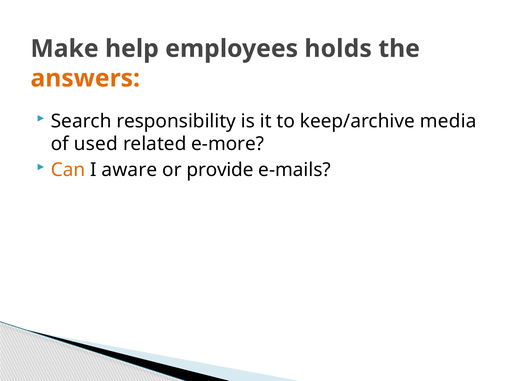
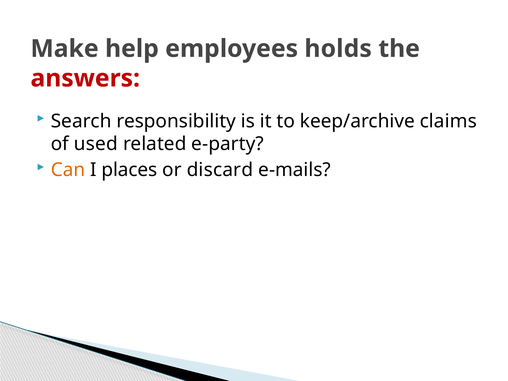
answers colour: orange -> red
media: media -> claims
e-more: e-more -> e-party
aware: aware -> places
provide: provide -> discard
